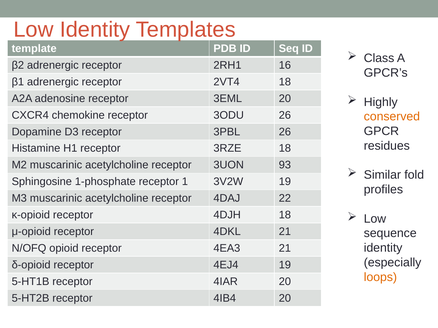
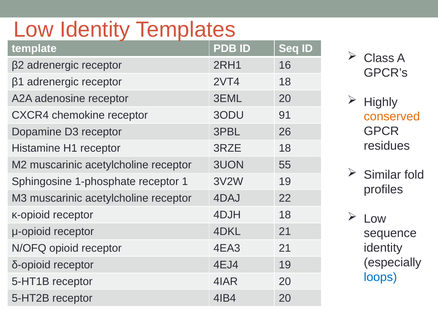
3ODU 26: 26 -> 91
93: 93 -> 55
loops colour: orange -> blue
